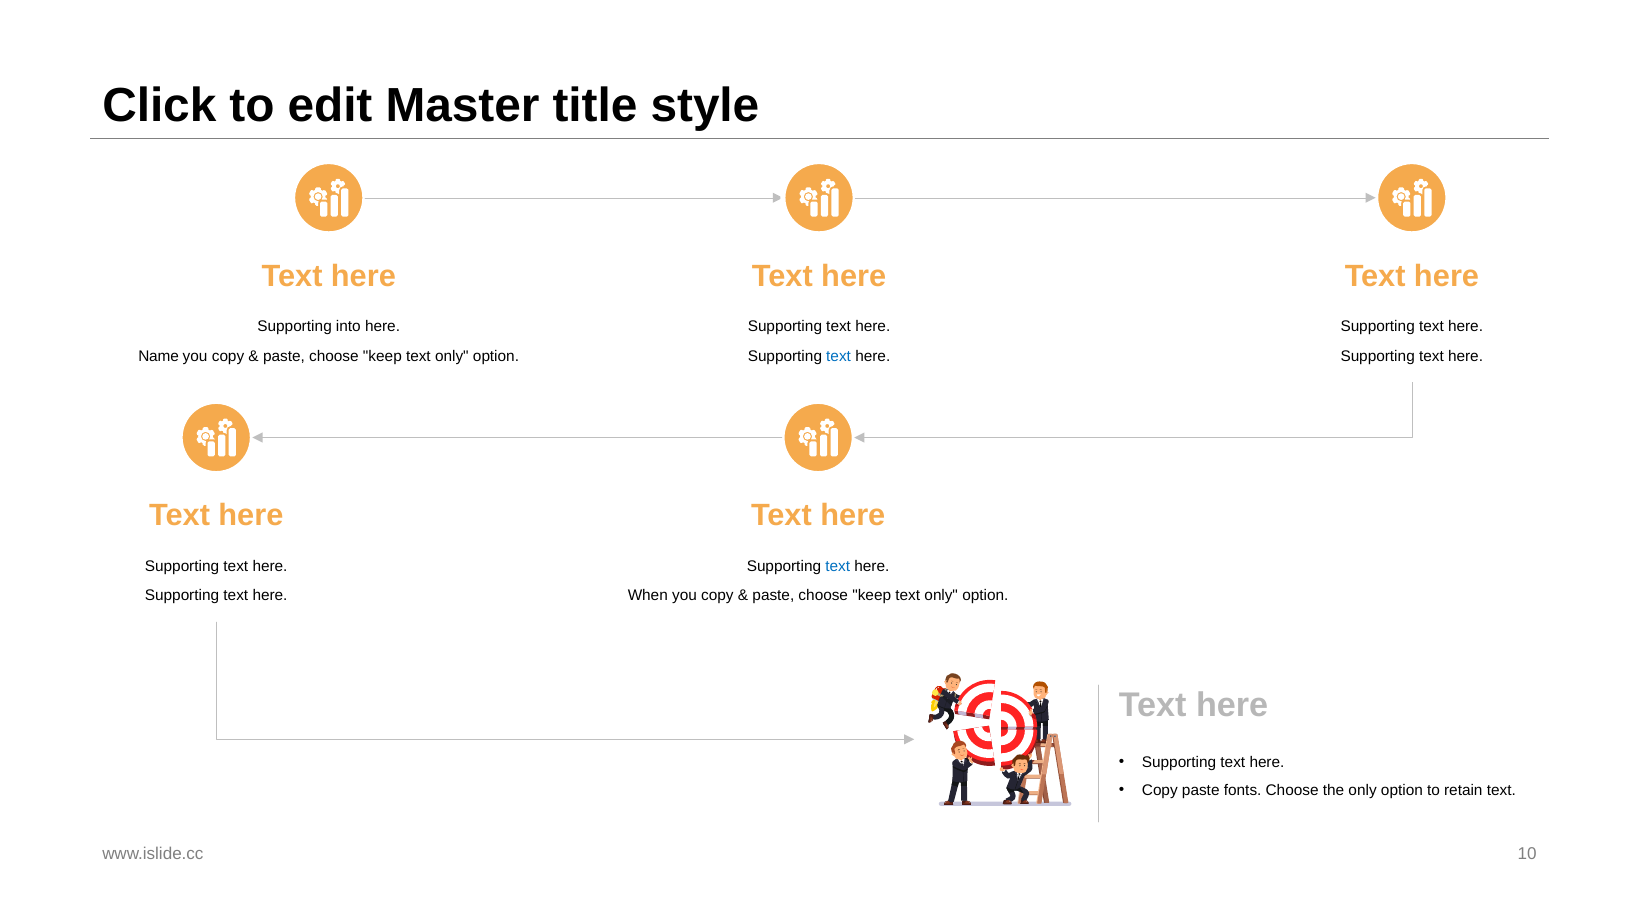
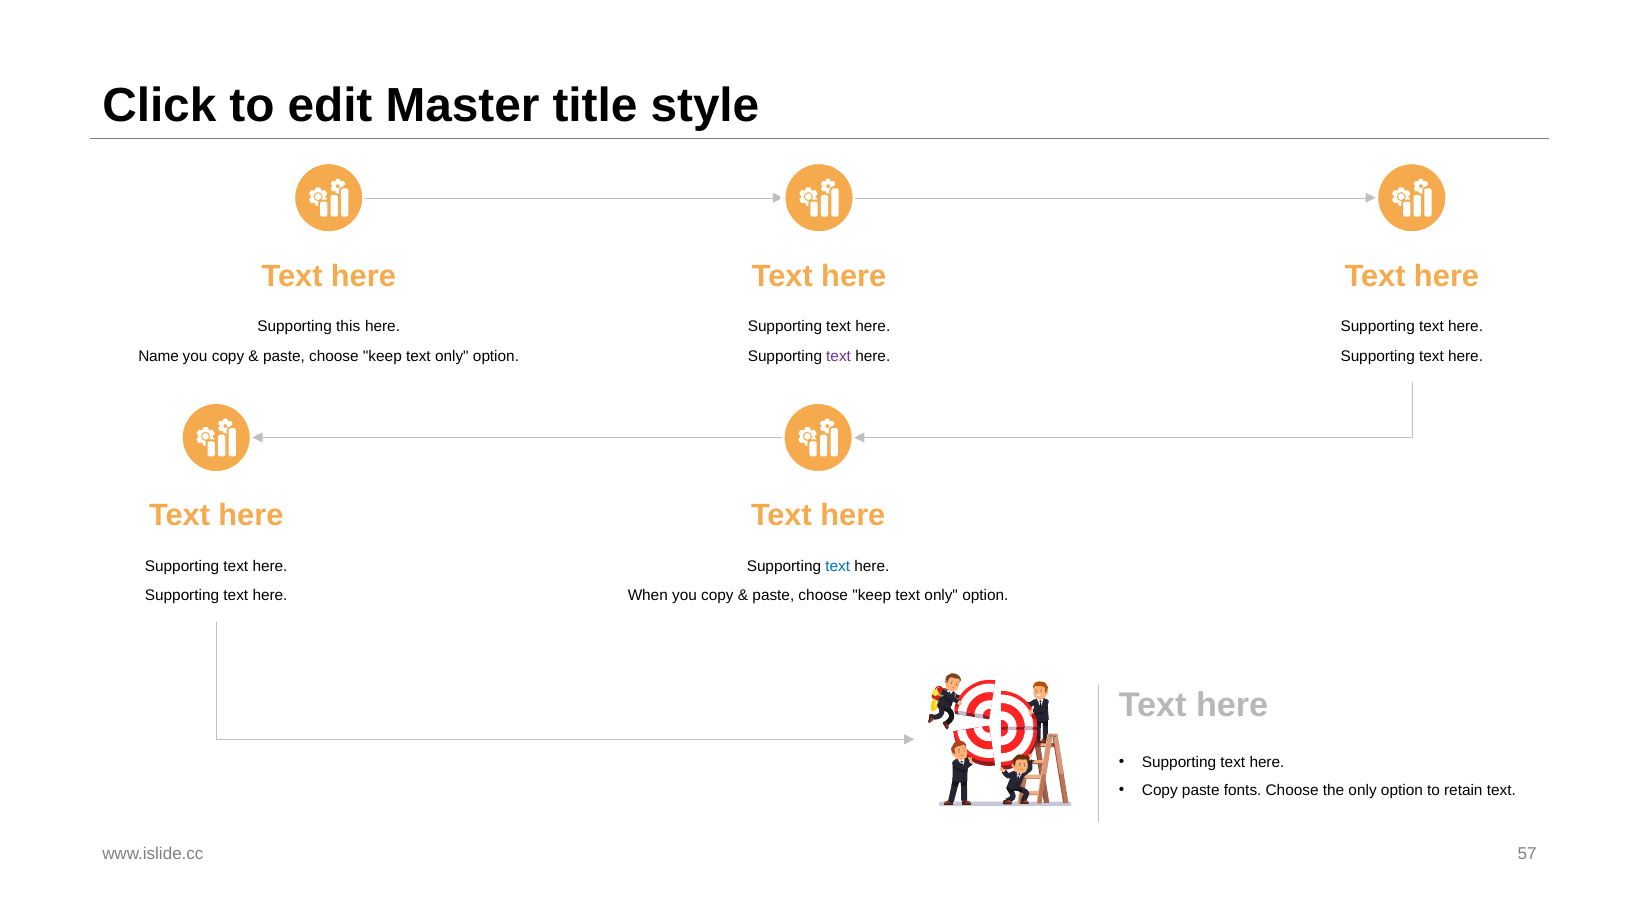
into: into -> this
text at (839, 356) colour: blue -> purple
10: 10 -> 57
